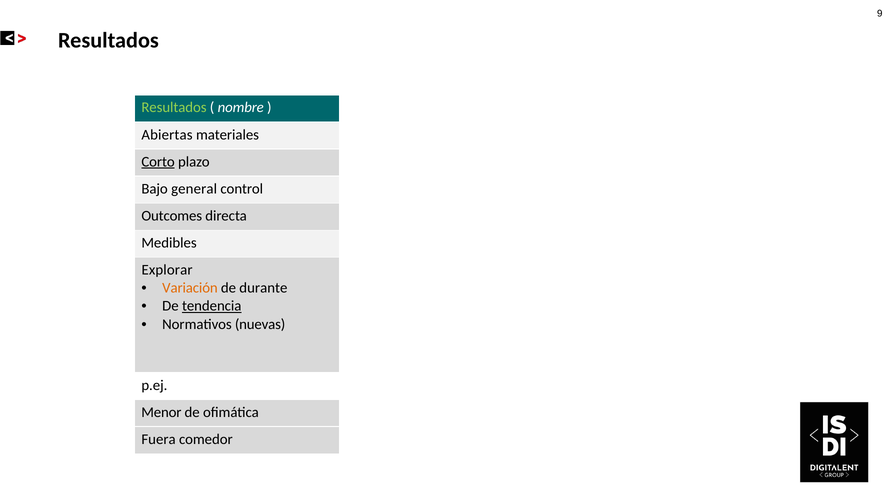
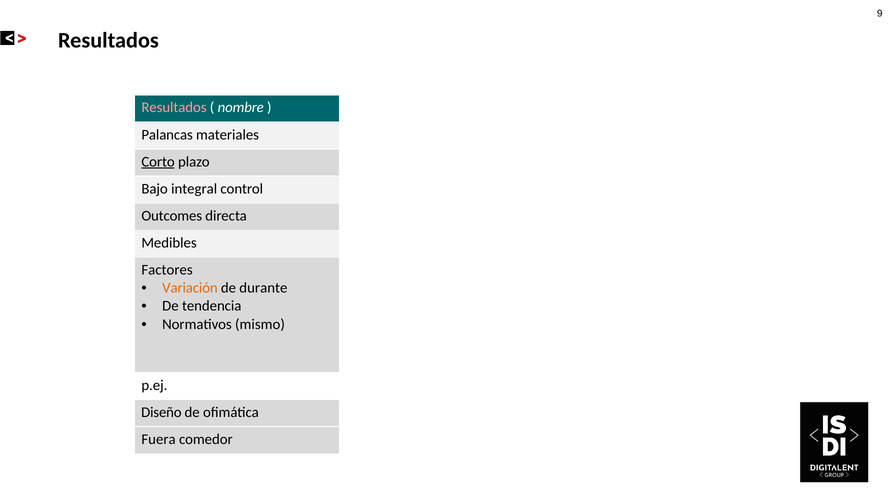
Resultados at (174, 108) colour: light green -> pink
Abiertas: Abiertas -> Palancas
general: general -> integral
Explorar: Explorar -> Factores
tendencia underline: present -> none
nuevas: nuevas -> mismo
Menor: Menor -> Diseño
